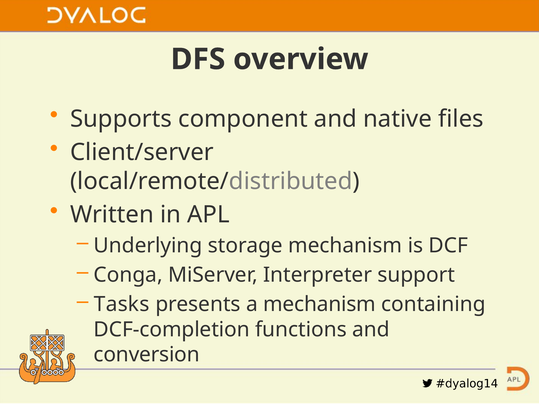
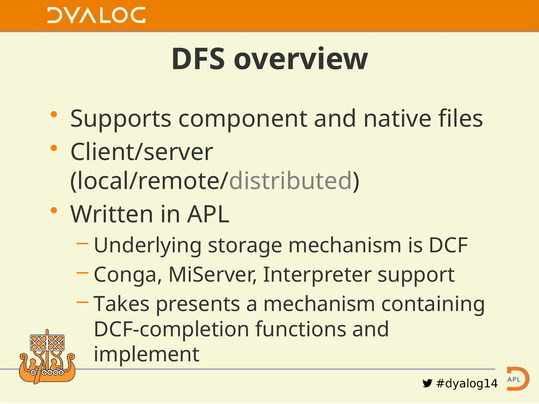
Tasks: Tasks -> Takes
conversion: conversion -> implement
